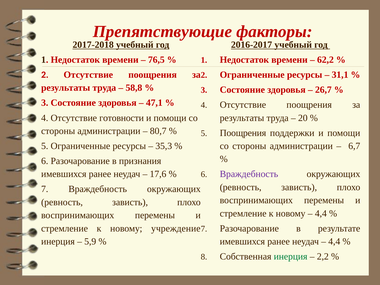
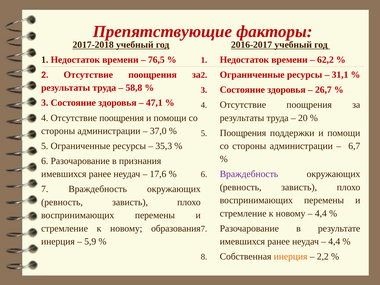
готовности at (122, 118): готовности -> поощрения
80,7: 80,7 -> 37,0
учреждение: учреждение -> образования
инерция at (291, 257) colour: green -> orange
